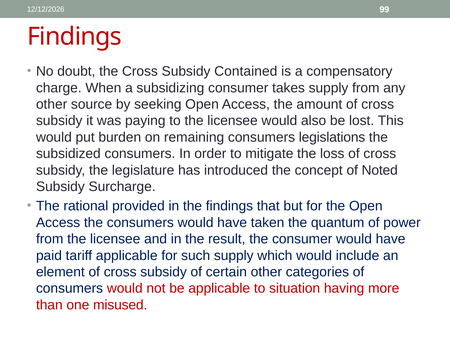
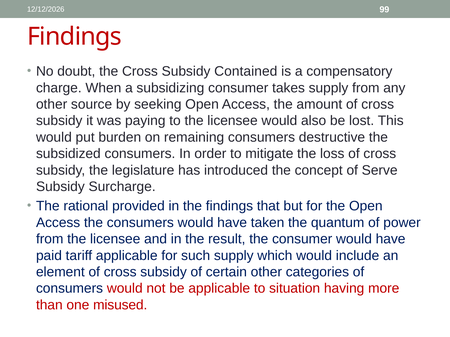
legislations: legislations -> destructive
Noted: Noted -> Serve
